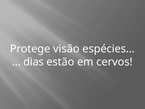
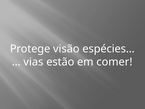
dias: dias -> vias
cervos: cervos -> comer
